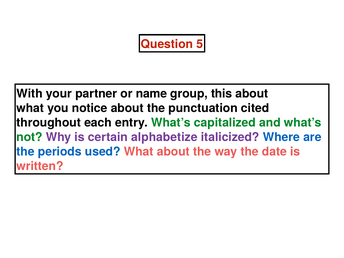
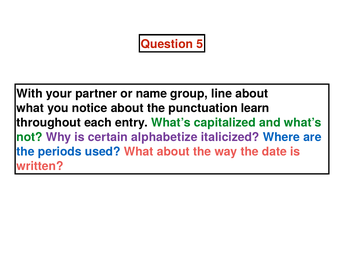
this: this -> line
cited: cited -> learn
